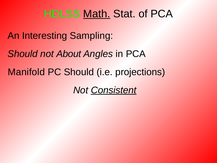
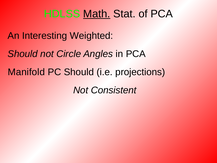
Sampling: Sampling -> Weighted
About: About -> Circle
Consistent underline: present -> none
